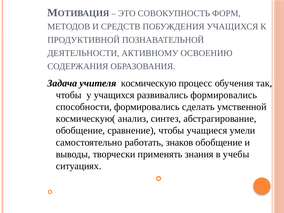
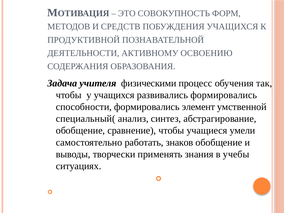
космическую: космическую -> физическими
сделать: сделать -> элемент
космическую(: космическую( -> специальный(
